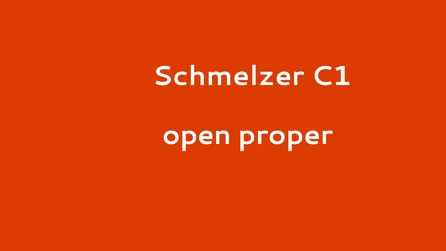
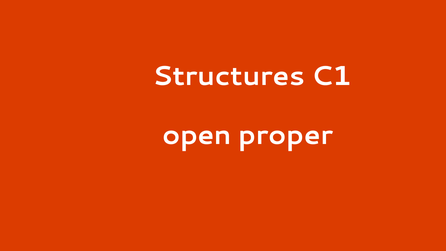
Schmelzer: Schmelzer -> Structures
